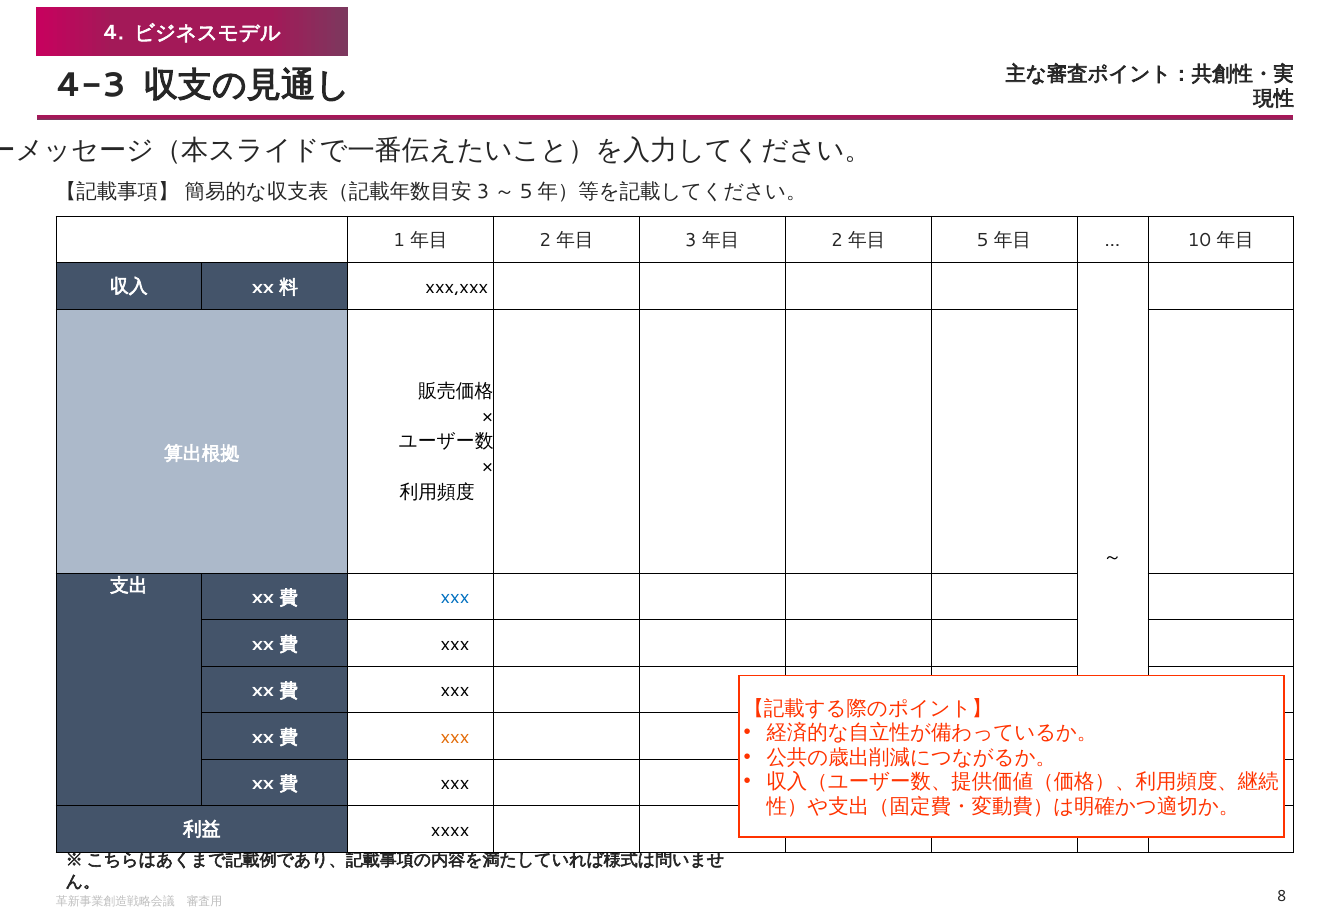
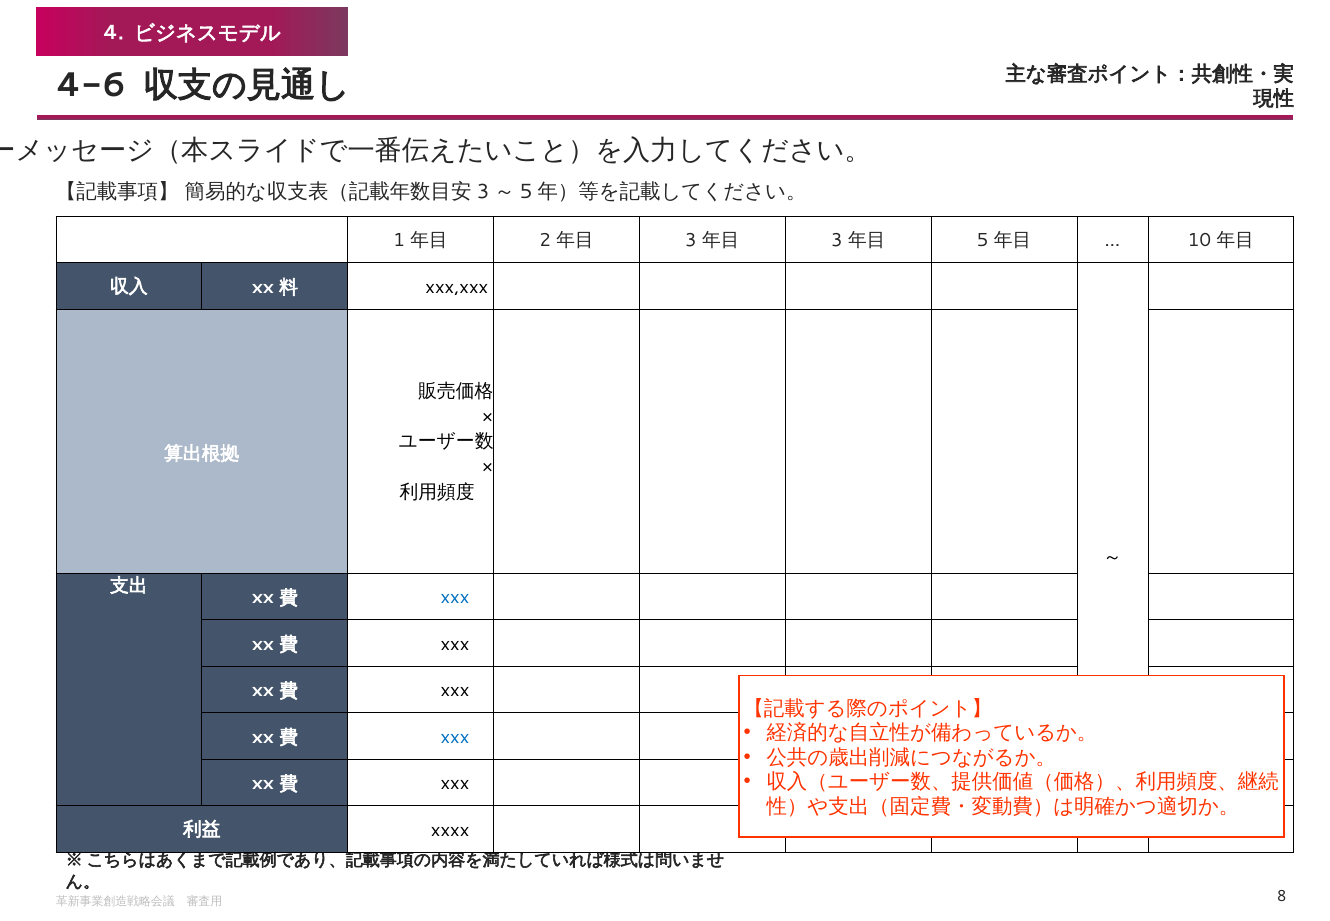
4-3: 4-3 -> 4-6
2 at (837, 241): 2 -> 3
xxx at (455, 737) colour: orange -> blue
